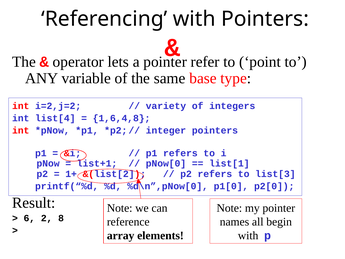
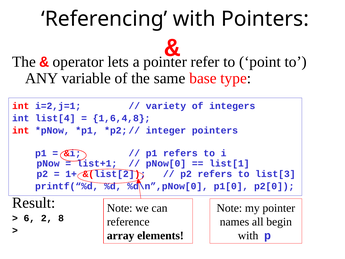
i=2,j=2: i=2,j=2 -> i=2,j=1
